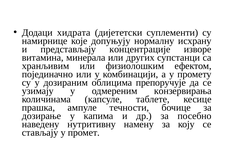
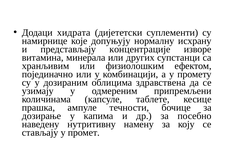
препоручује: препоручује -> здравствена
конзервирања: конзервирања -> припремљени
